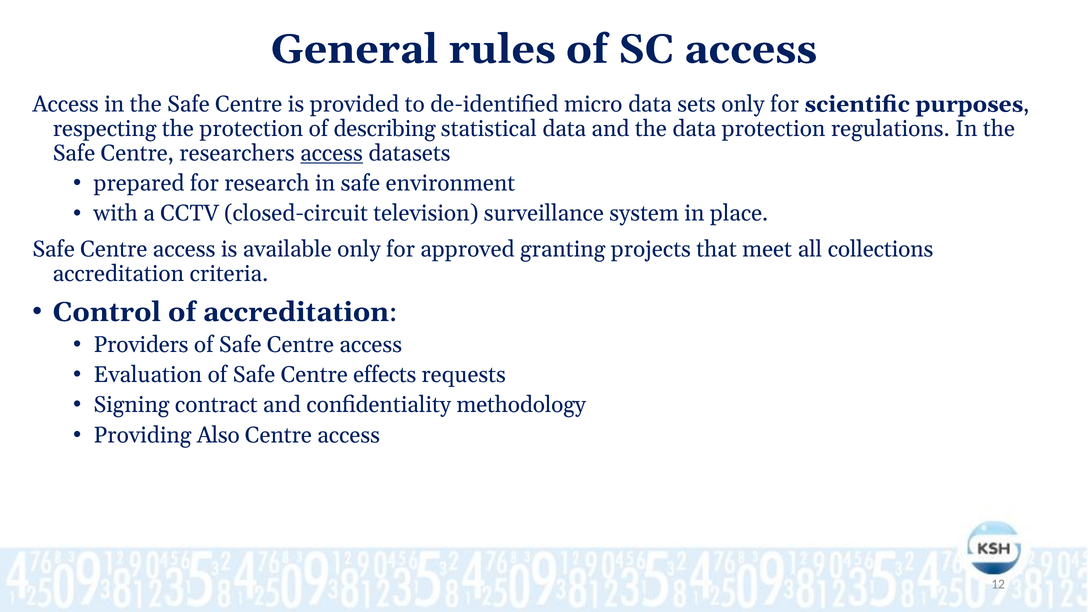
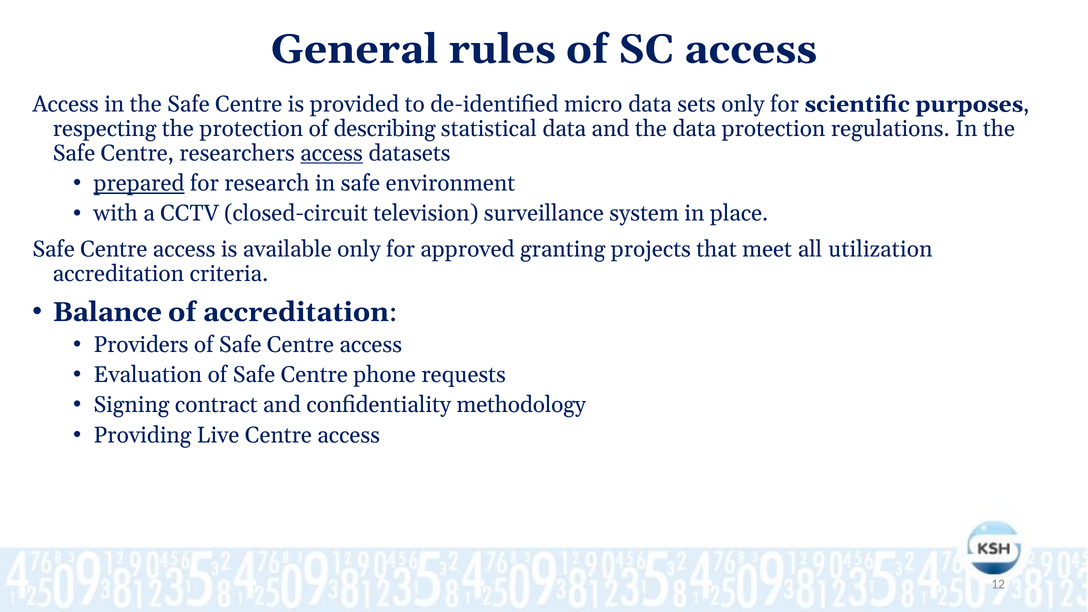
prepared underline: none -> present
collections: collections -> utilization
Control: Control -> Balance
effects: effects -> phone
Also: Also -> Live
